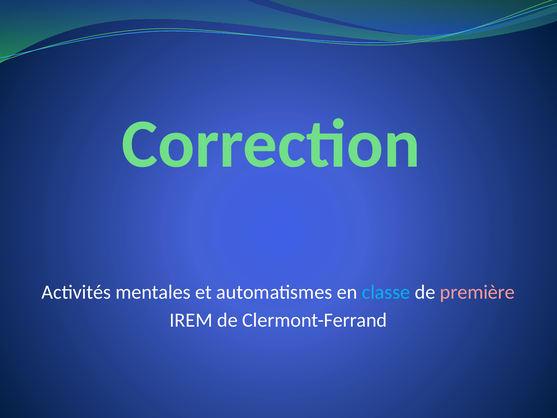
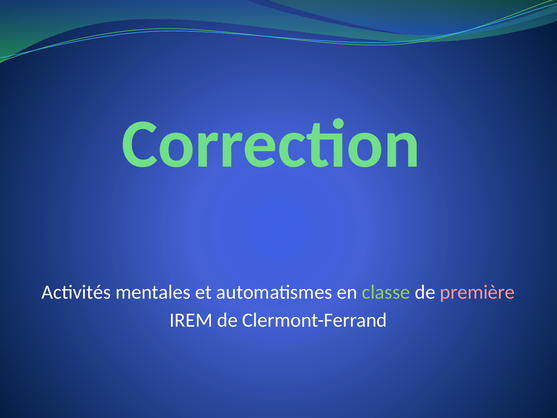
classe colour: light blue -> light green
